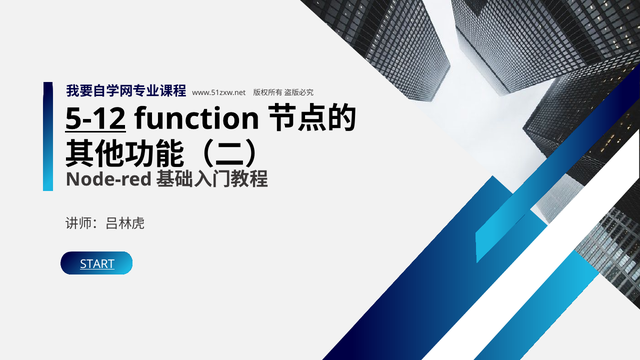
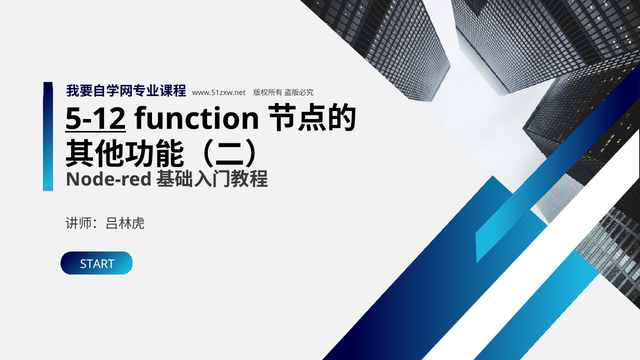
START underline: present -> none
